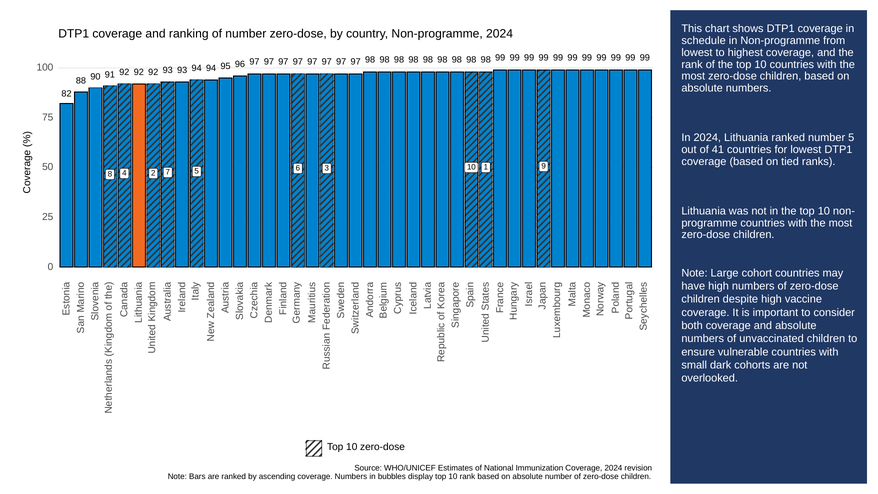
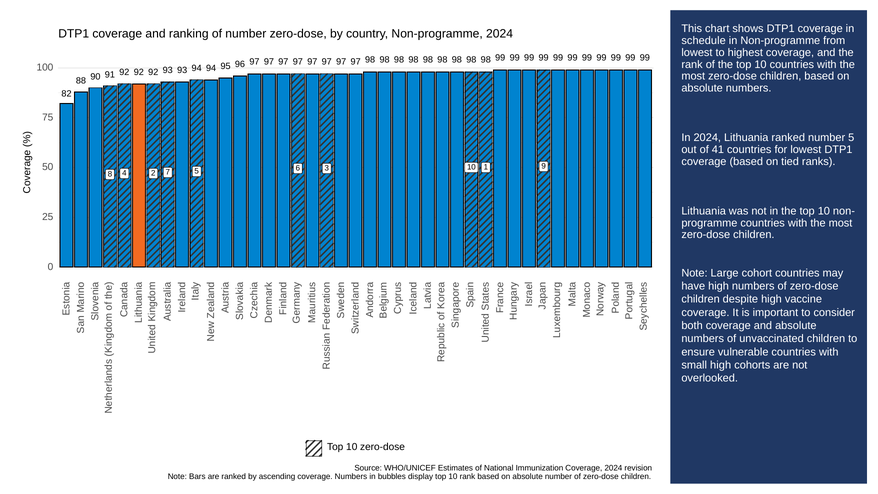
small dark: dark -> high
